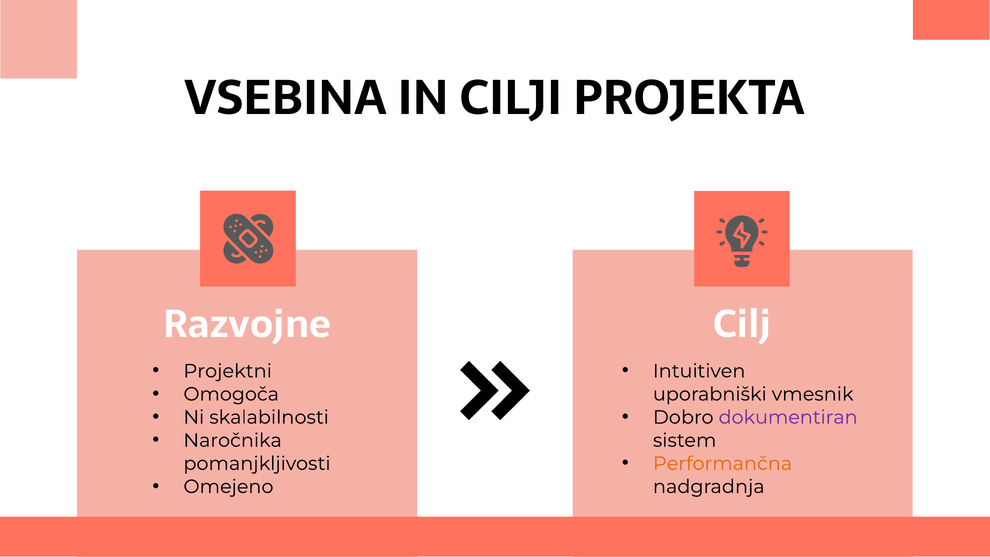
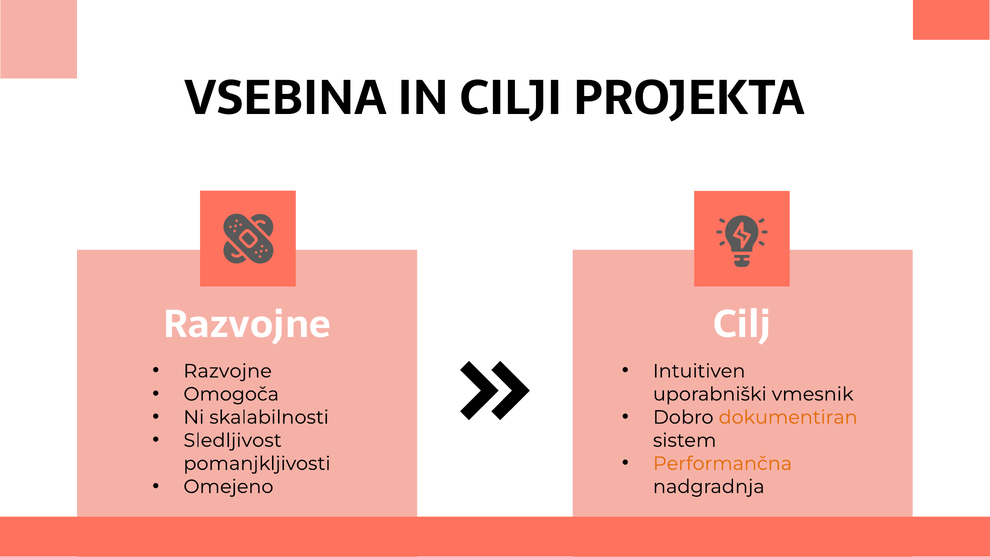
Projektni at (228, 371): Projektni -> Razvojne
dokumentiran colour: purple -> orange
Naročnika: Naročnika -> Sledljivost
